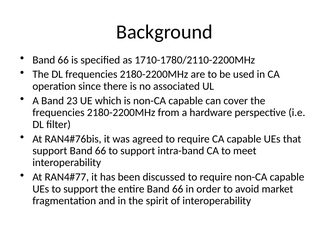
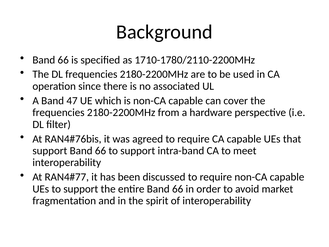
23: 23 -> 47
